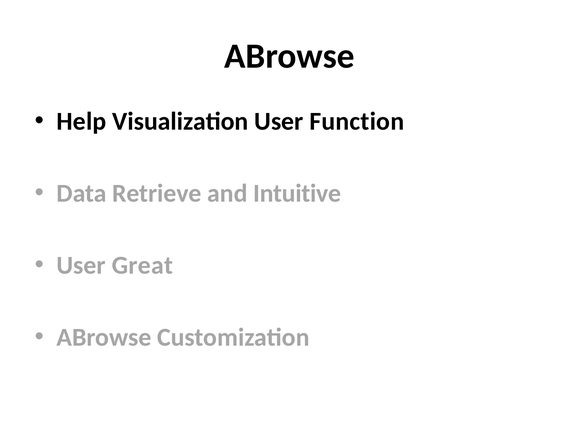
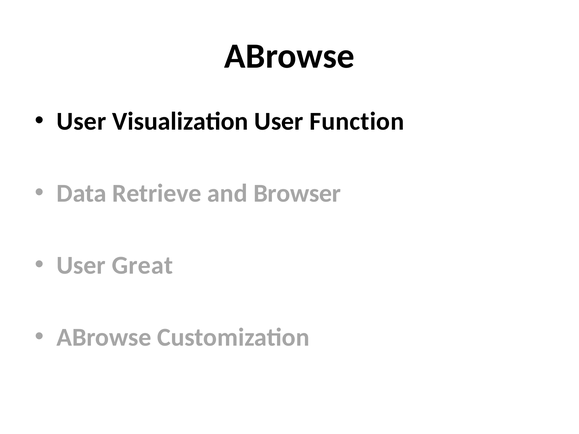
Help at (81, 121): Help -> User
Intuitive: Intuitive -> Browser
